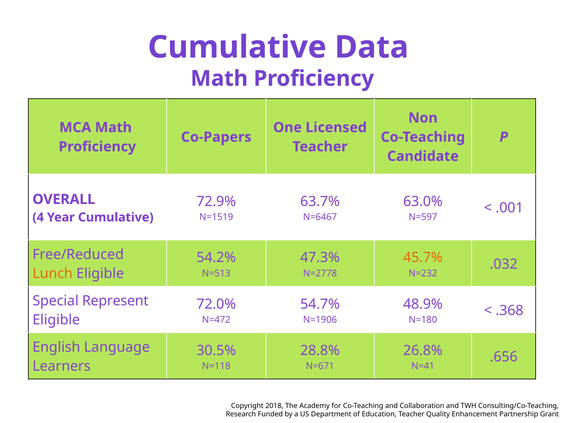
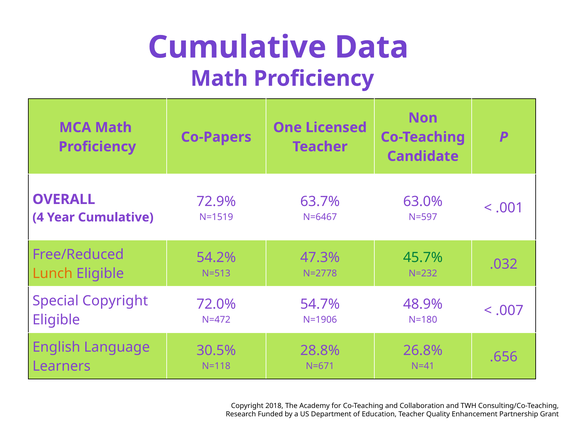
45.7% colour: orange -> green
Special Represent: Represent -> Copyright
.368: .368 -> .007
